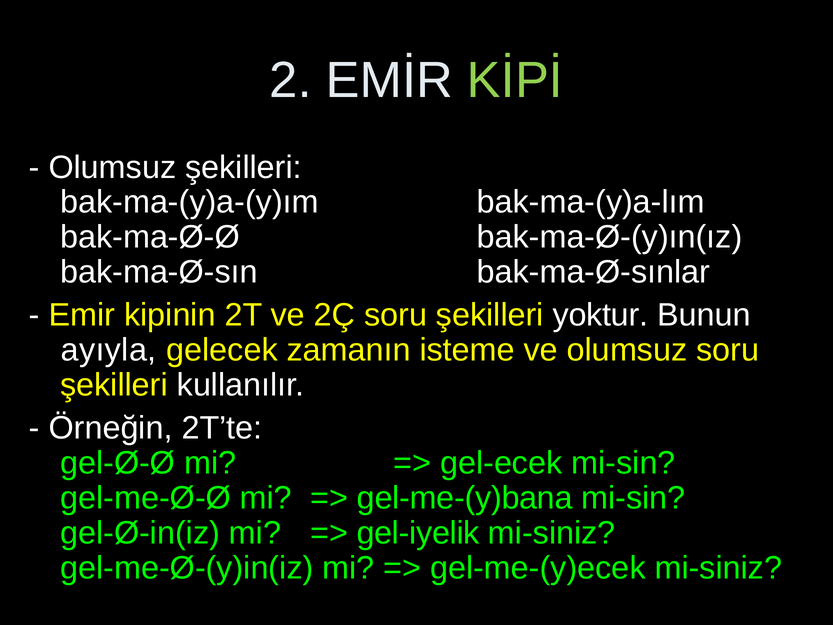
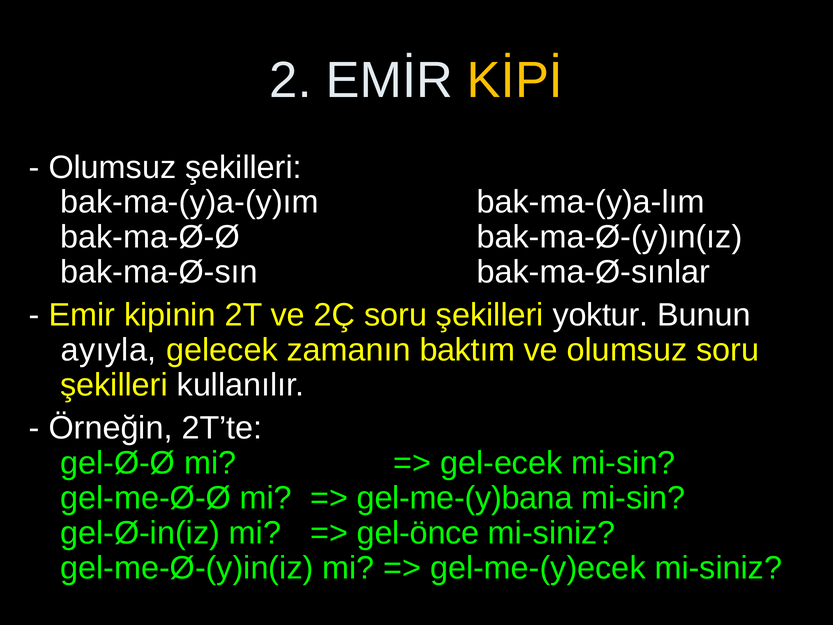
KİPİ colour: light green -> yellow
isteme: isteme -> baktım
gel-iyelik: gel-iyelik -> gel-önce
